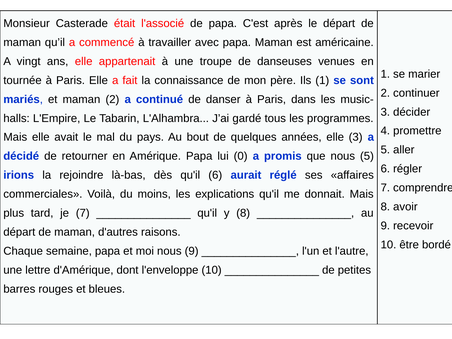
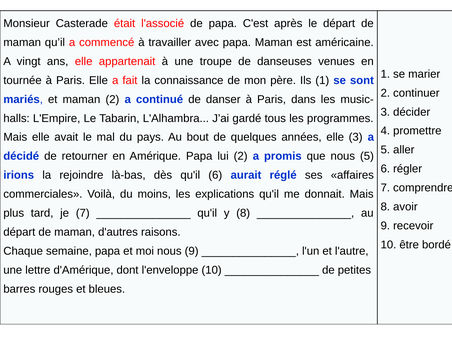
lui 0: 0 -> 2
